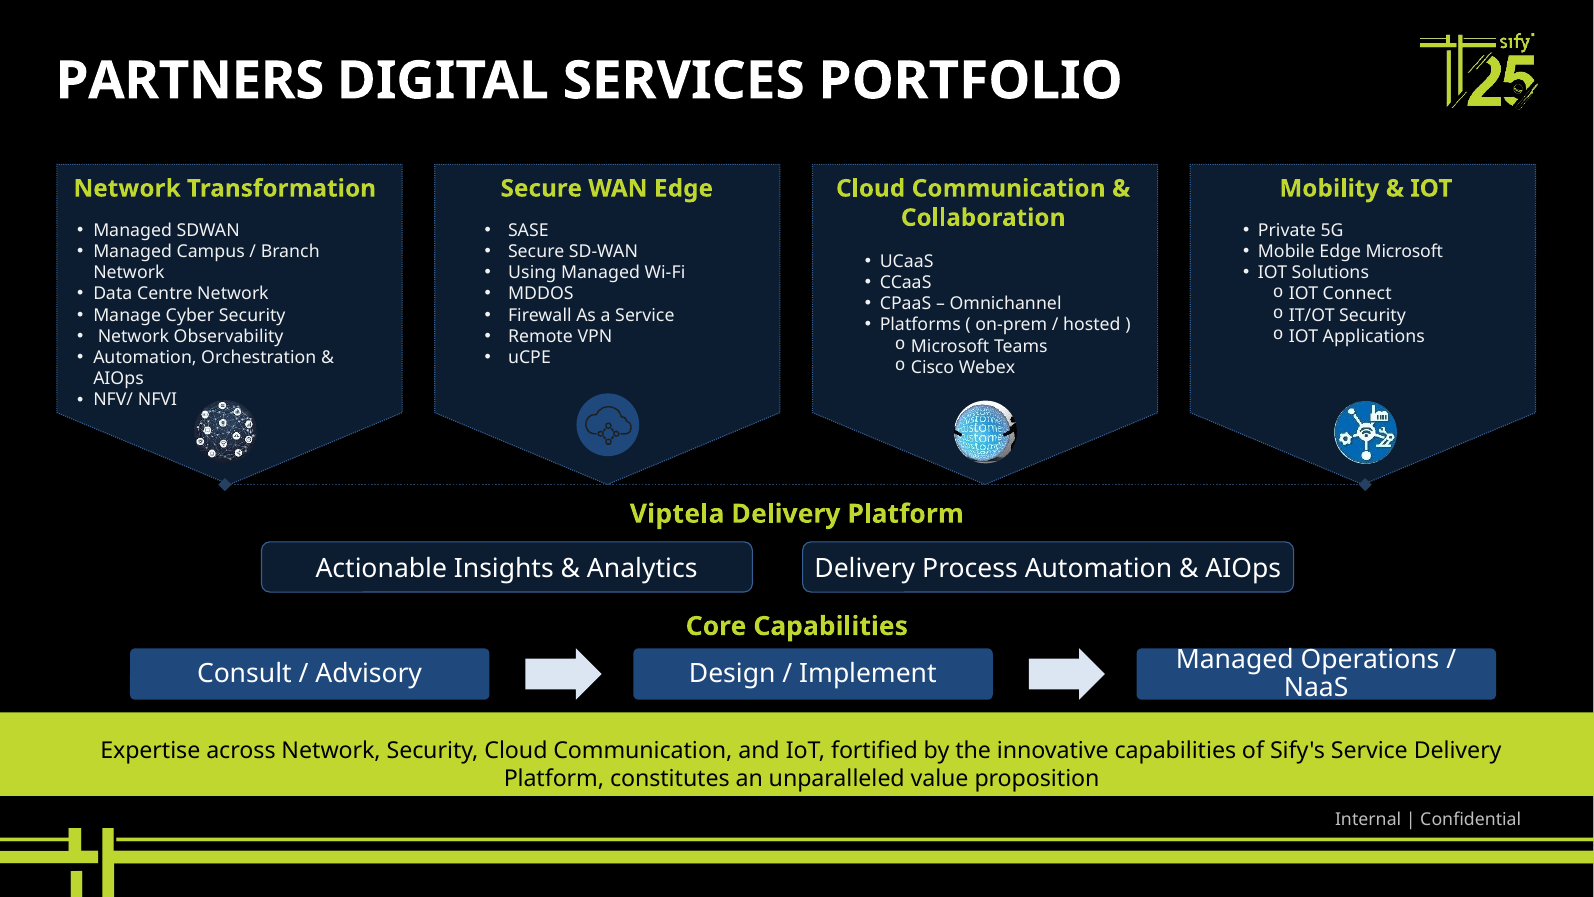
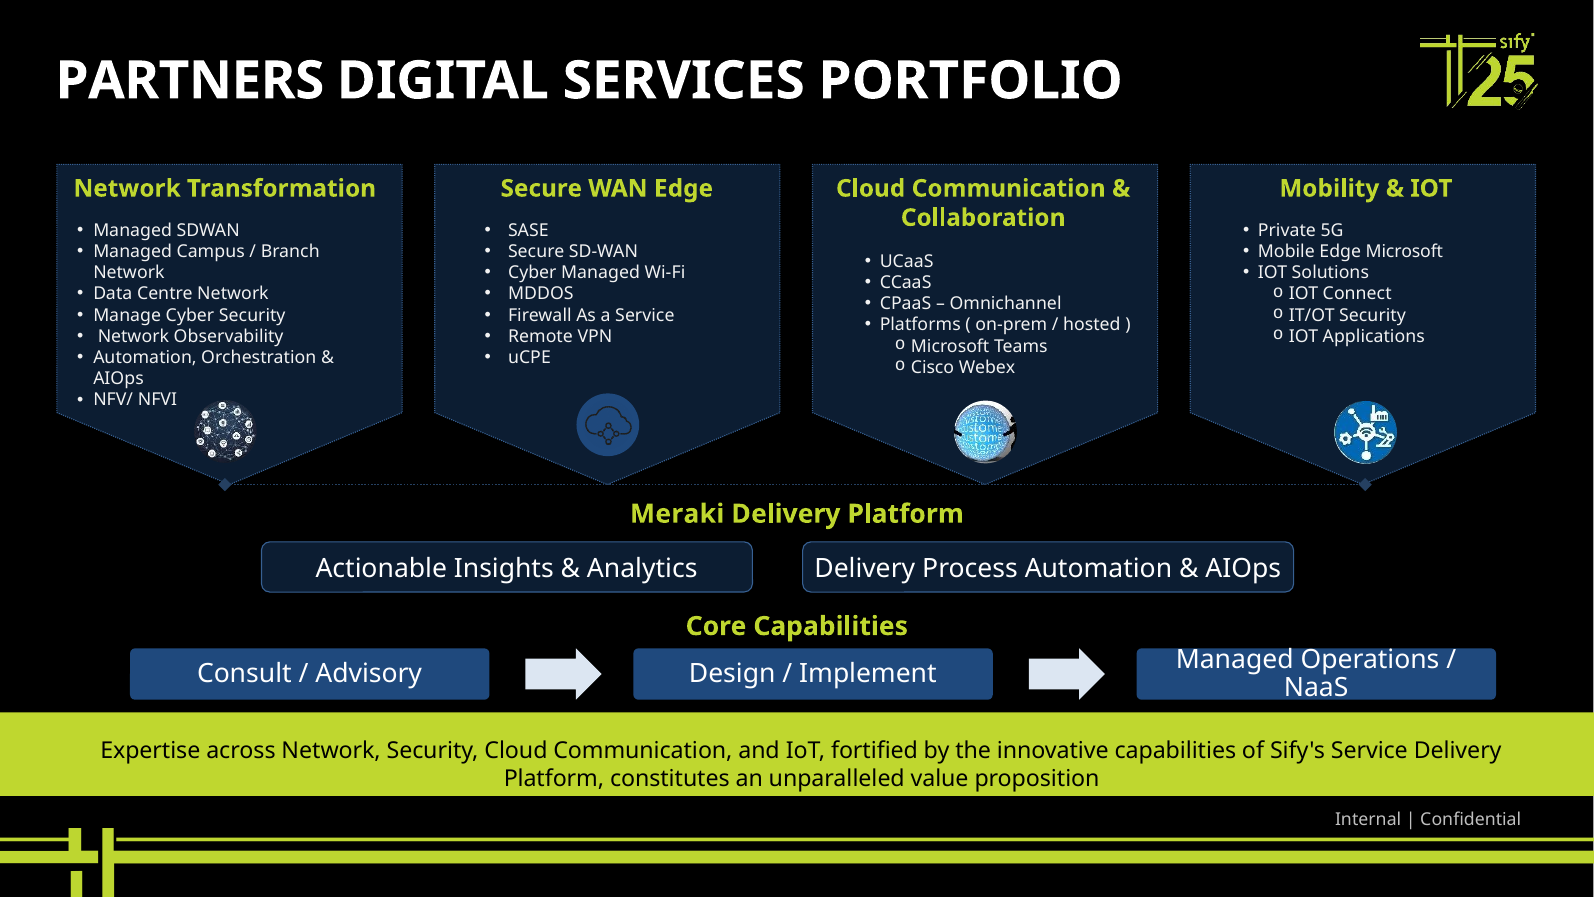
Using at (532, 273): Using -> Cyber
Viptela: Viptela -> Meraki
